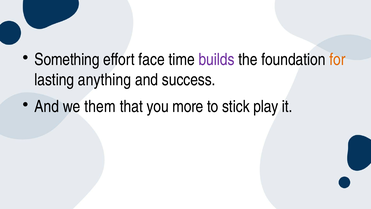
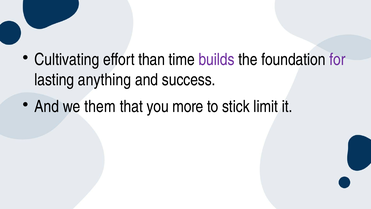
Something: Something -> Cultivating
face: face -> than
for colour: orange -> purple
play: play -> limit
